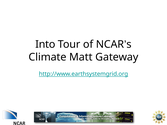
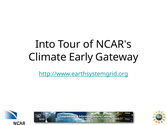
Matt: Matt -> Early
